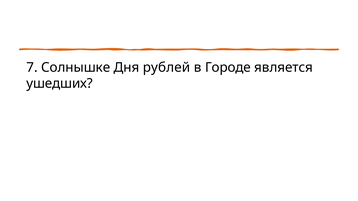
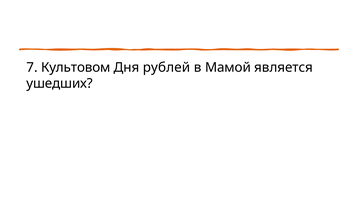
Солнышке: Солнышке -> Культовом
Городе: Городе -> Мамой
